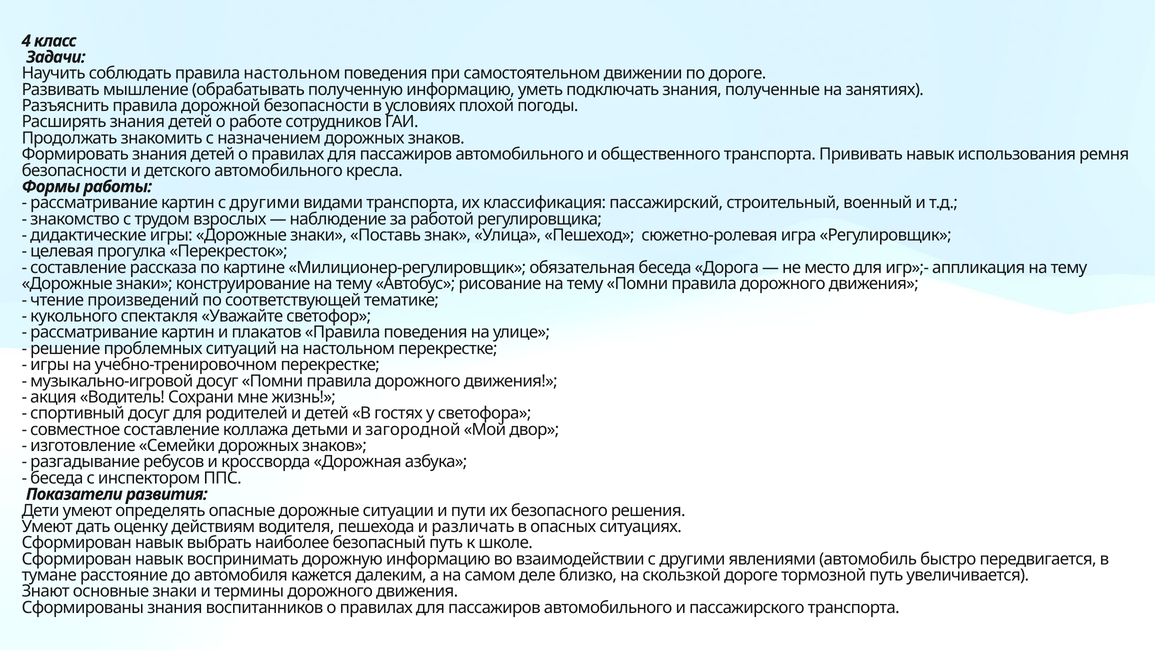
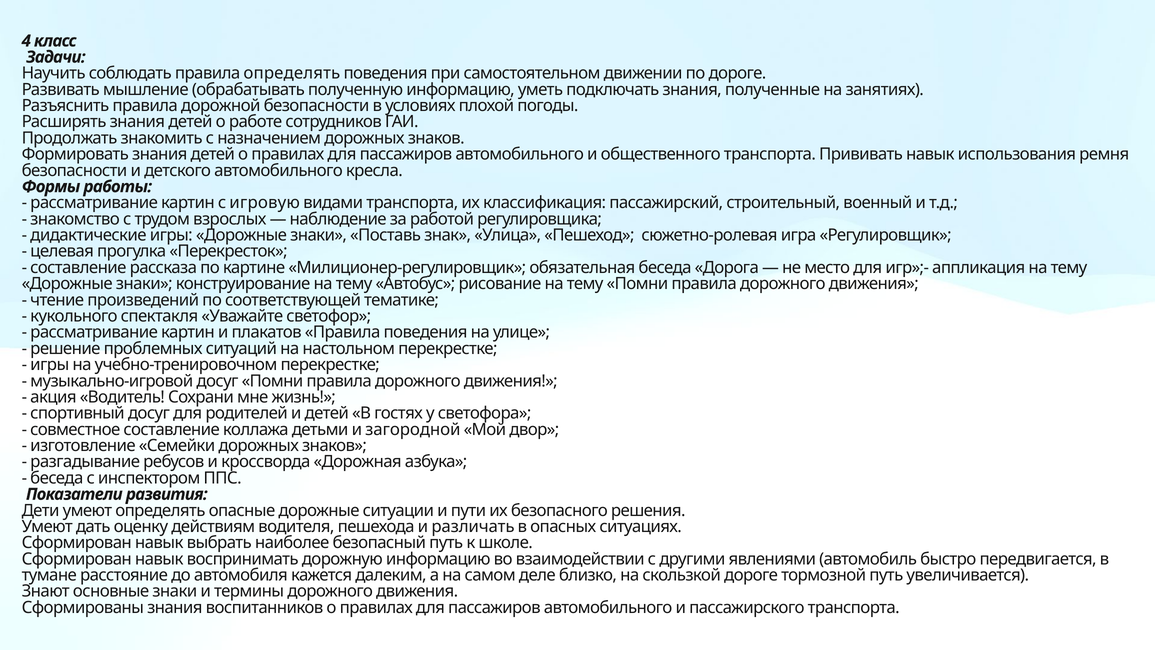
правила настольном: настольном -> определять
картин с другими: другими -> игровую
